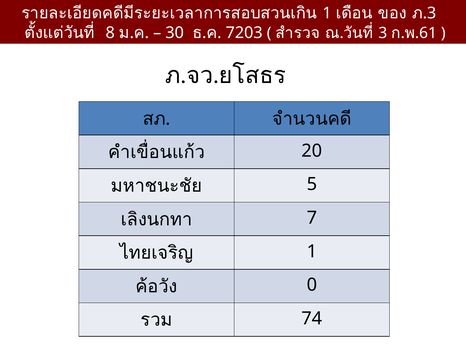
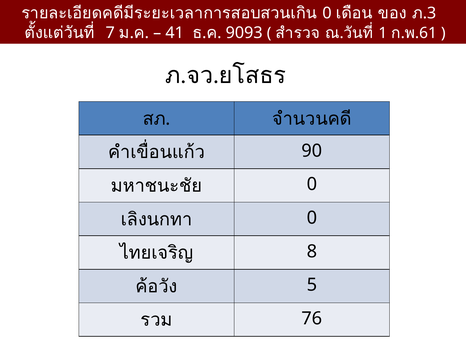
1 at (327, 13): 1 -> 0
8: 8 -> 7
30: 30 -> 41
7203: 7203 -> 9093
3: 3 -> 1
20: 20 -> 90
5 at (312, 184): 5 -> 0
7 at (312, 218): 7 -> 0
1 at (312, 251): 1 -> 8
0: 0 -> 5
74: 74 -> 76
